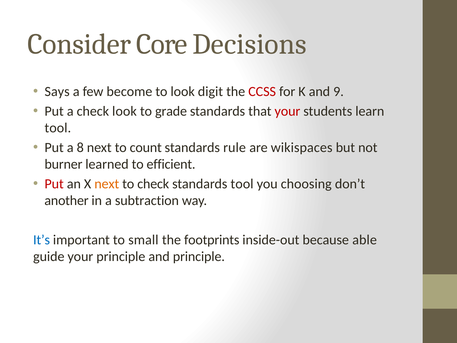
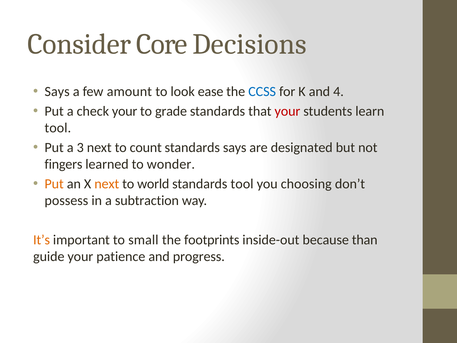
become: become -> amount
digit: digit -> ease
CCSS colour: red -> blue
9: 9 -> 4
check look: look -> your
8: 8 -> 3
standards rule: rule -> says
wikispaces: wikispaces -> designated
burner: burner -> fingers
efficient: efficient -> wonder
Put at (54, 184) colour: red -> orange
to check: check -> world
another: another -> possess
It’s colour: blue -> orange
able: able -> than
your principle: principle -> patience
and principle: principle -> progress
